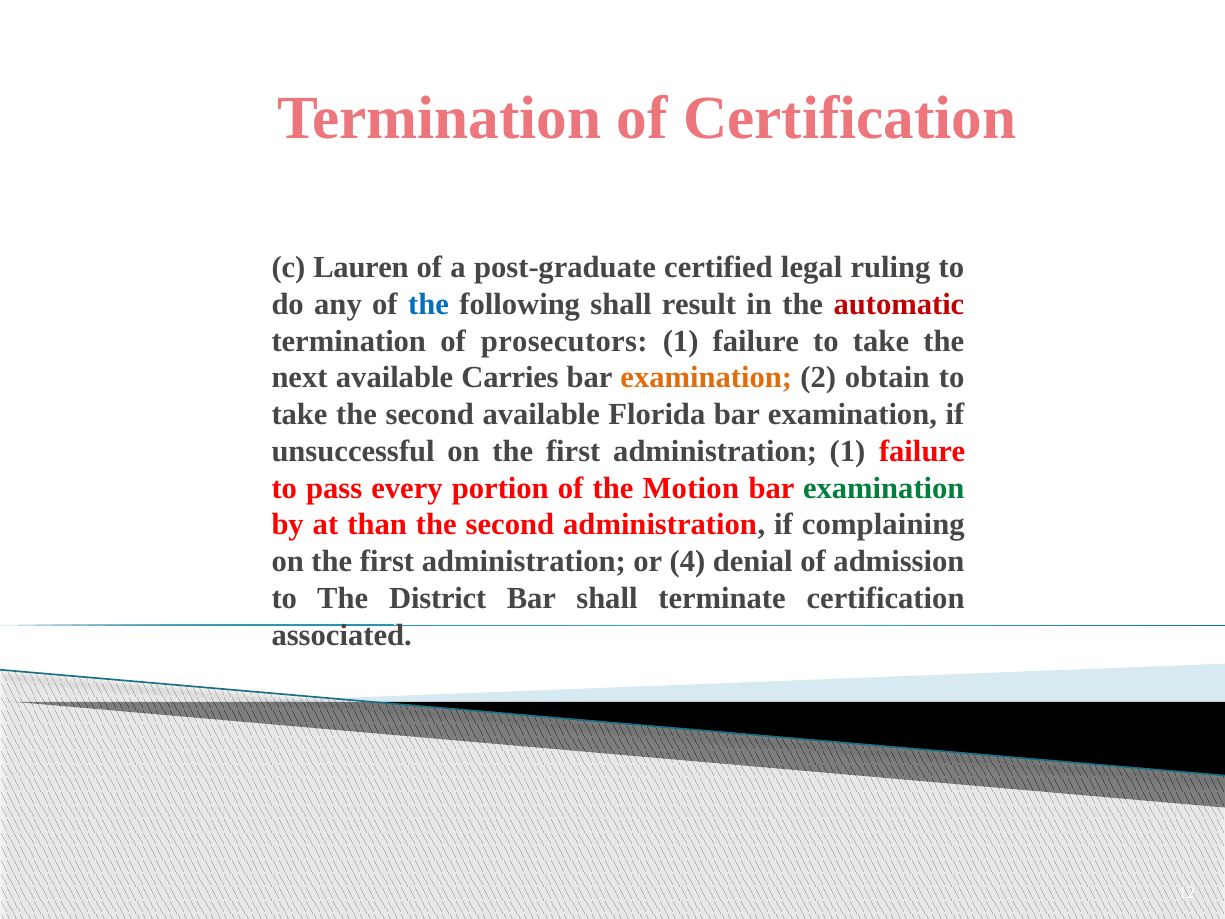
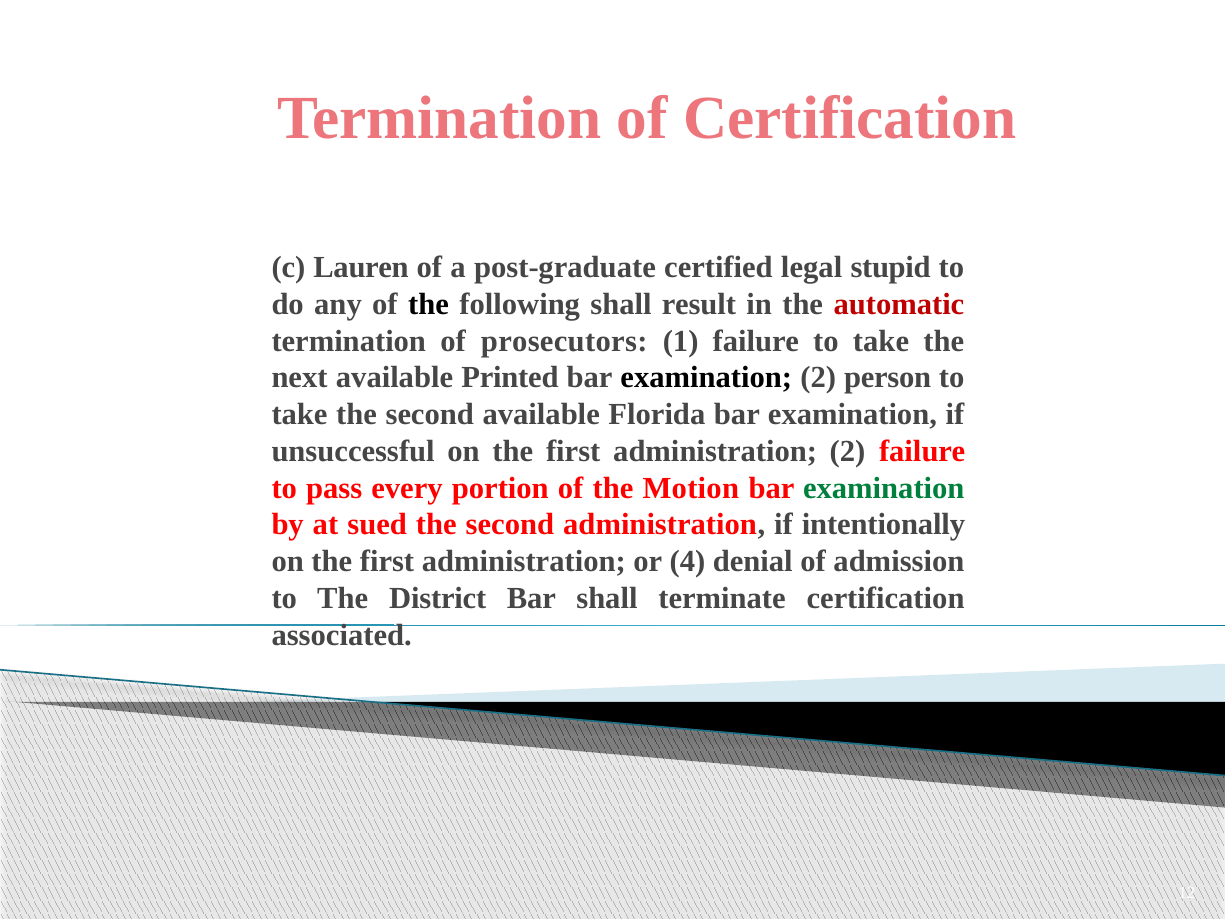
ruling: ruling -> stupid
the at (429, 304) colour: blue -> black
Carries: Carries -> Printed
examination at (706, 378) colour: orange -> black
obtain: obtain -> person
administration 1: 1 -> 2
than: than -> sued
complaining: complaining -> intentionally
